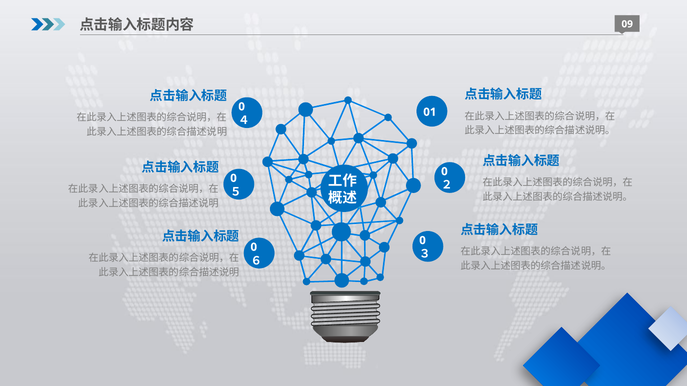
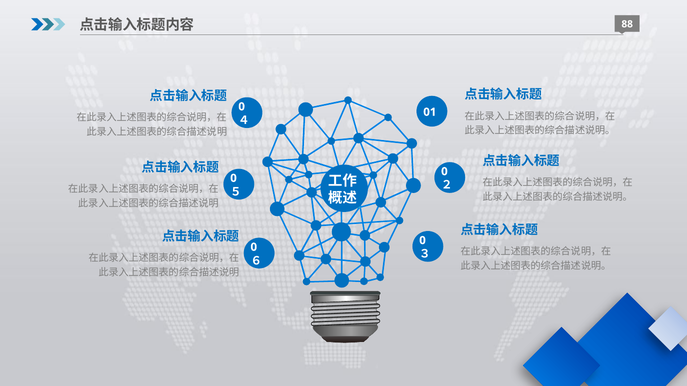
09: 09 -> 88
